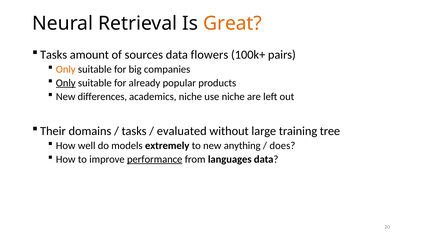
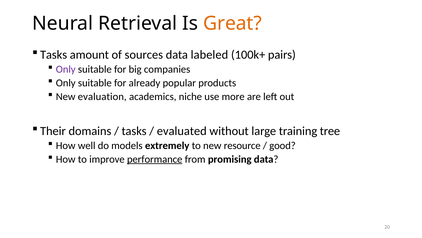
flowers: flowers -> labeled
Only at (66, 69) colour: orange -> purple
Only at (66, 83) underline: present -> none
differences: differences -> evaluation
use niche: niche -> more
anything: anything -> resource
does: does -> good
languages: languages -> promising
